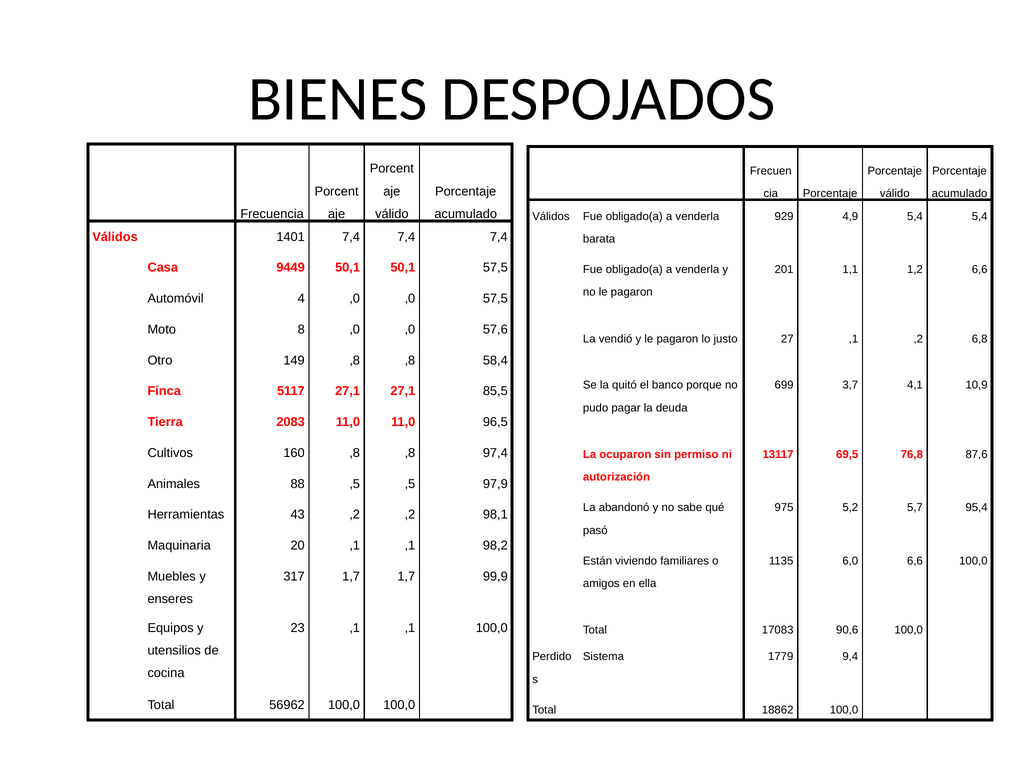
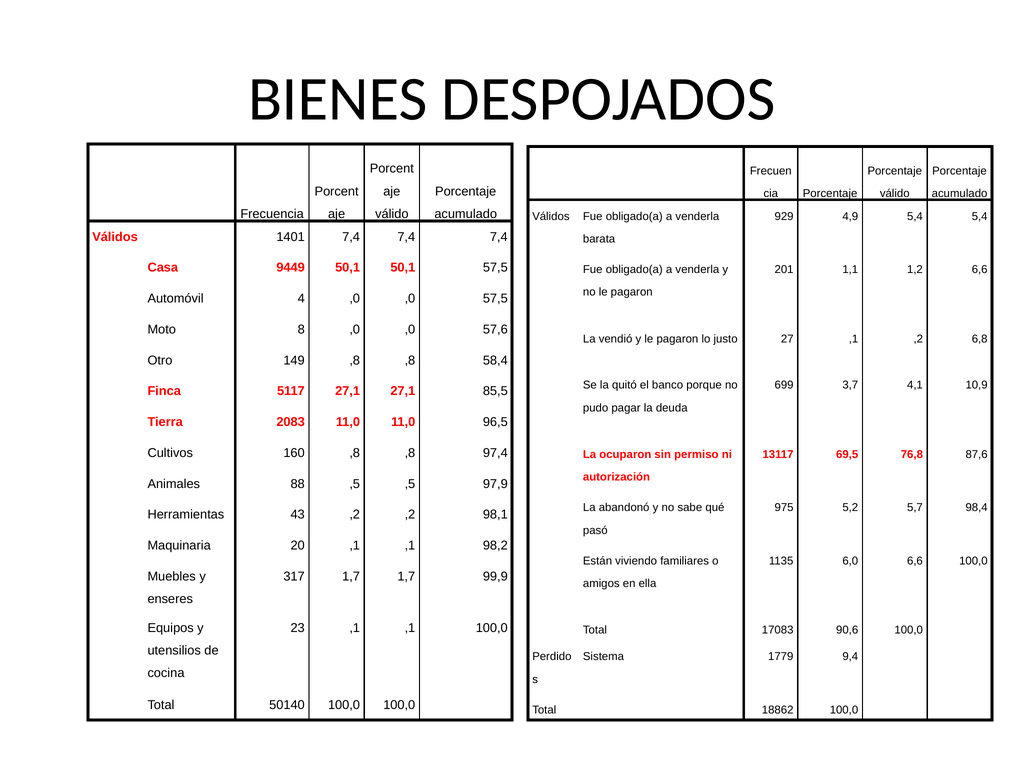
95,4: 95,4 -> 98,4
56962: 56962 -> 50140
